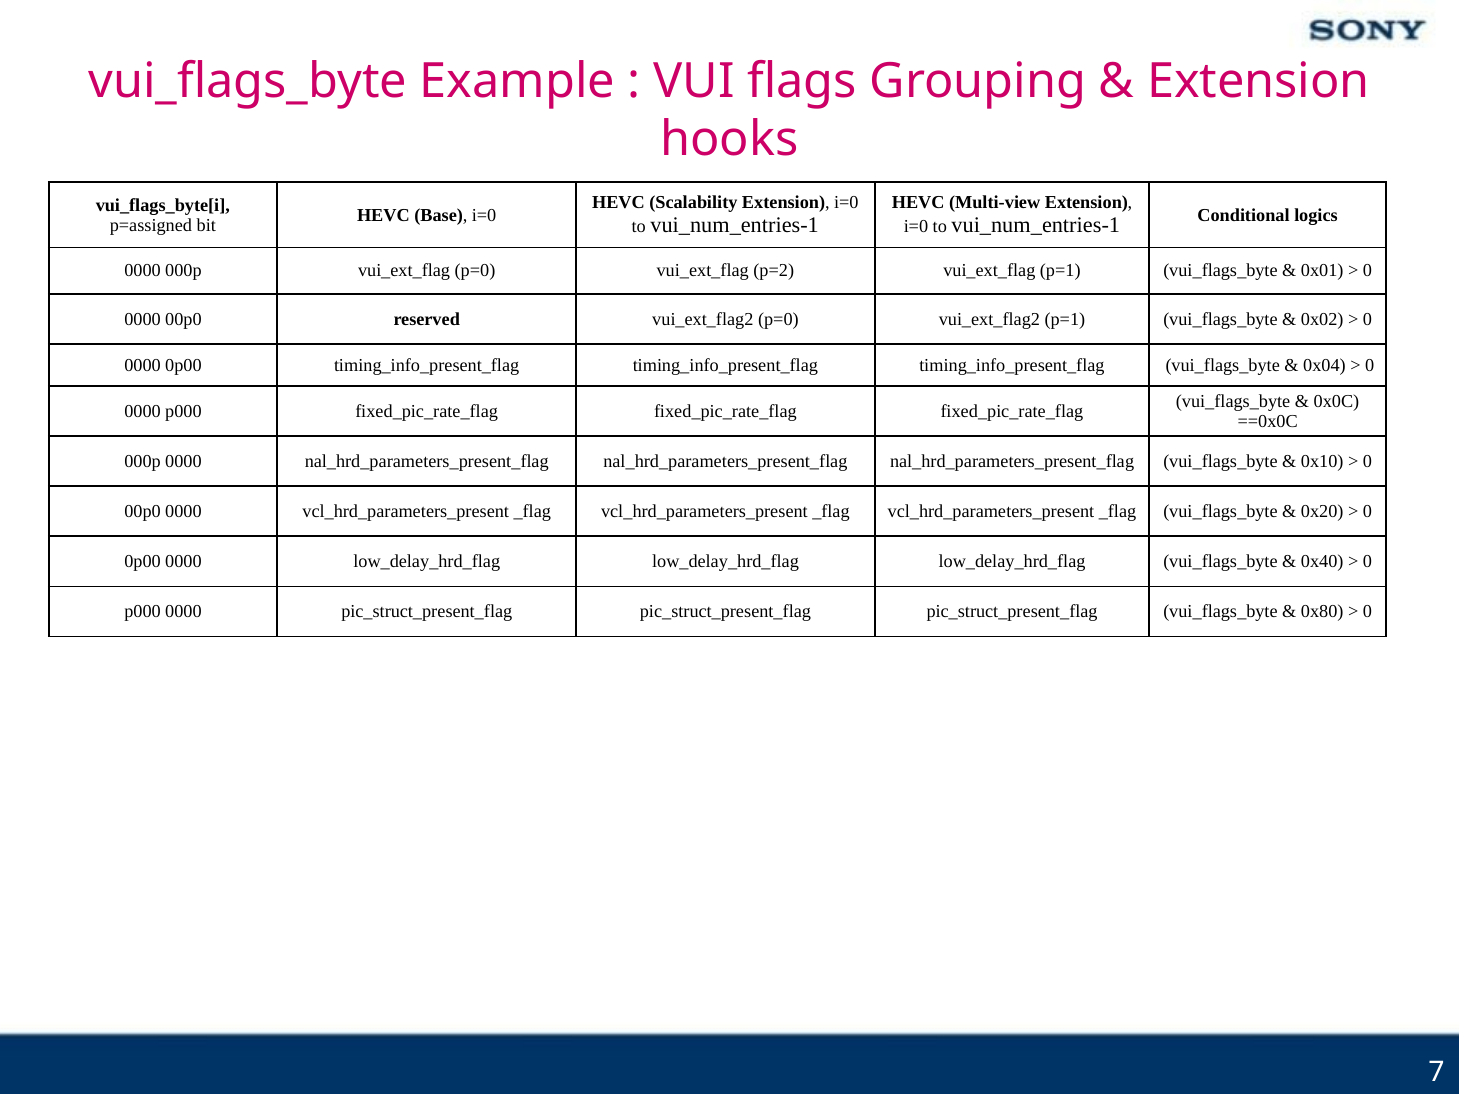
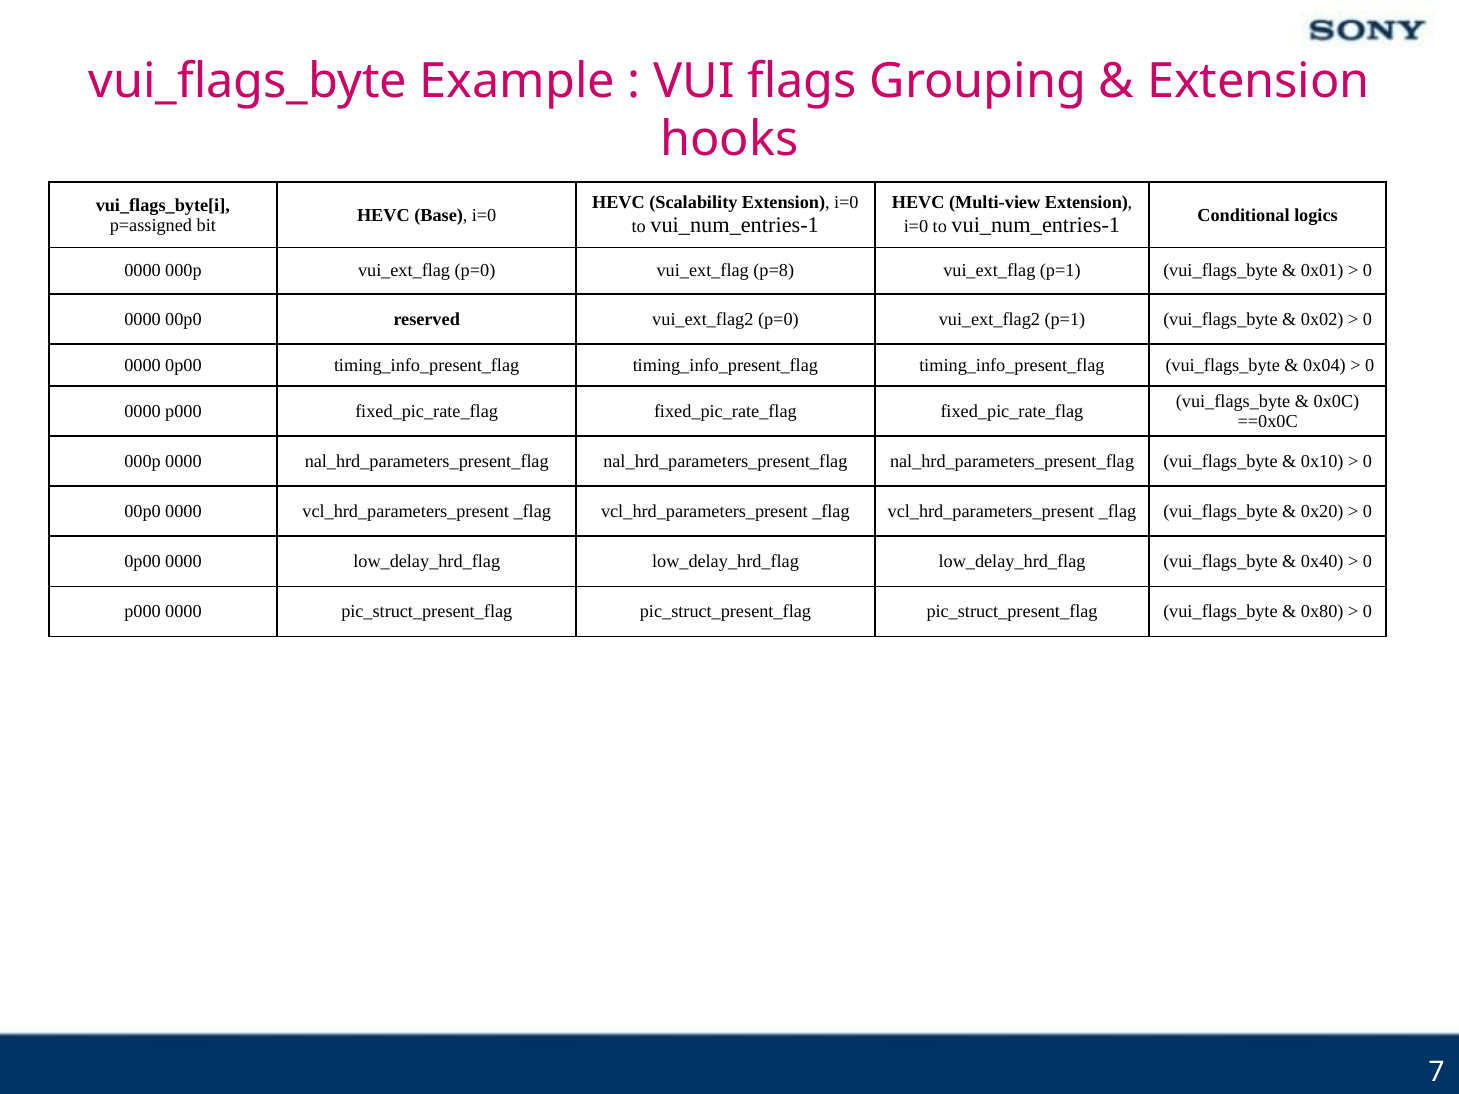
p=2: p=2 -> p=8
